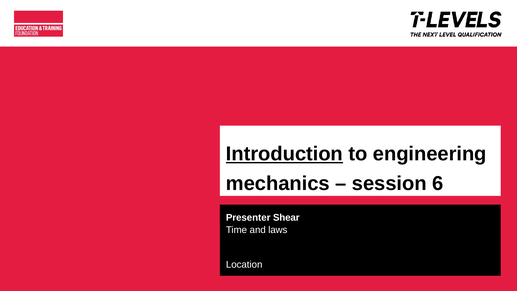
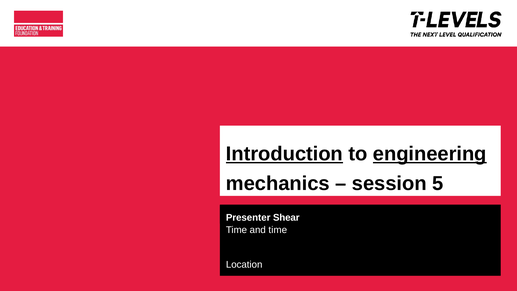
engineering underline: none -> present
6: 6 -> 5
and laws: laws -> time
